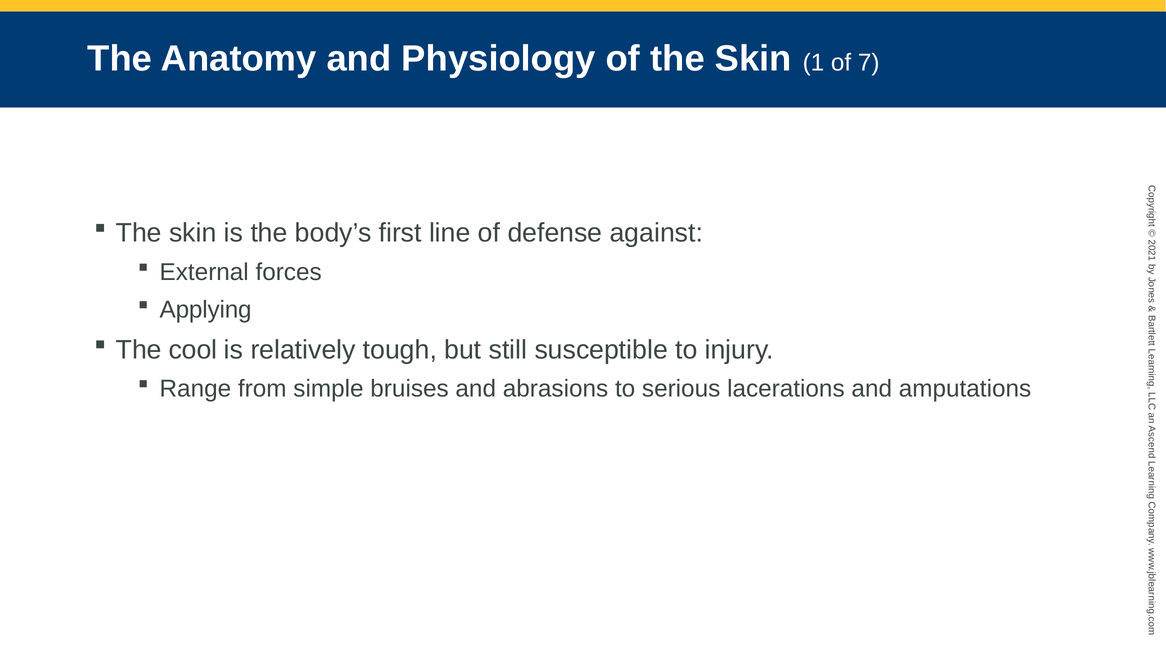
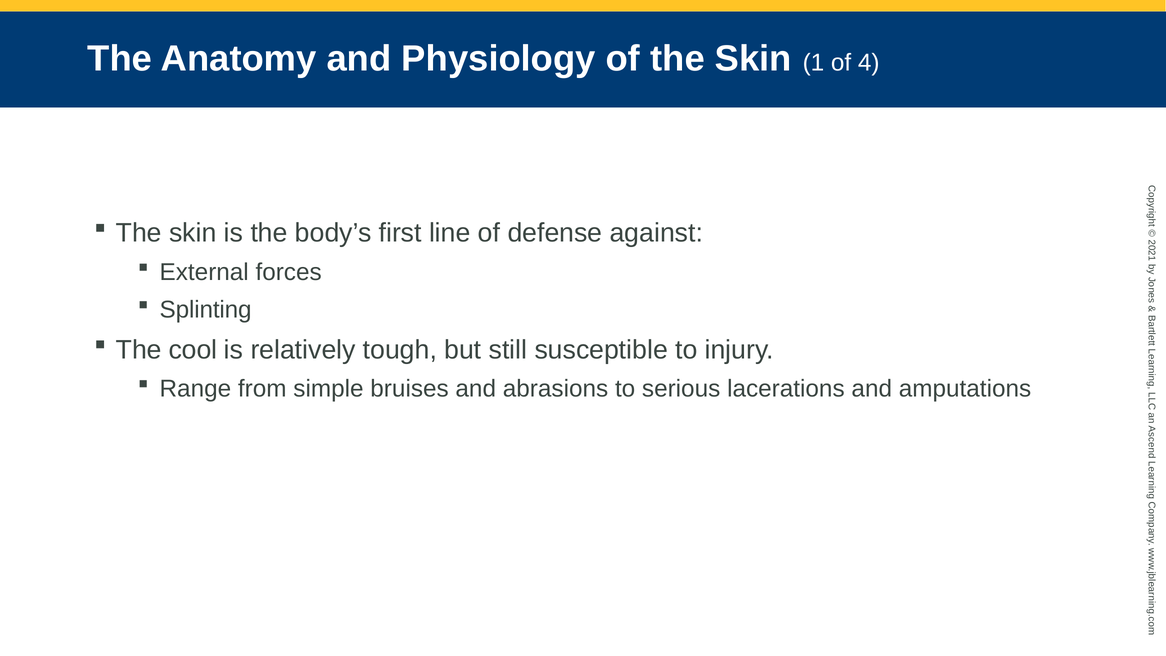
7: 7 -> 4
Applying: Applying -> Splinting
